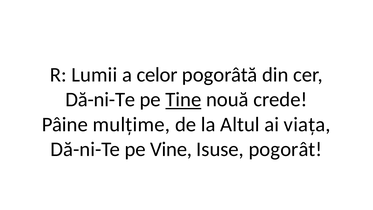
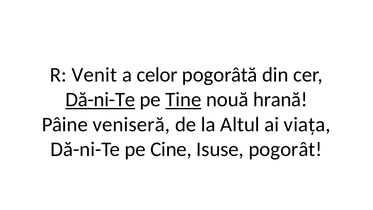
Lumii: Lumii -> Venit
Dă-ni-Te at (100, 100) underline: none -> present
crede: crede -> hrană
mulțime: mulțime -> veniseră
Vine: Vine -> Cine
